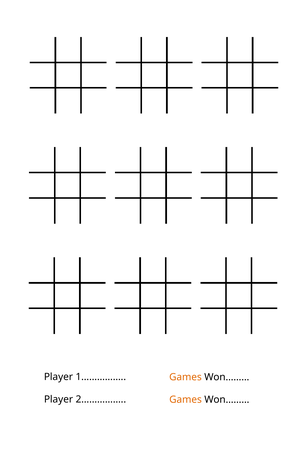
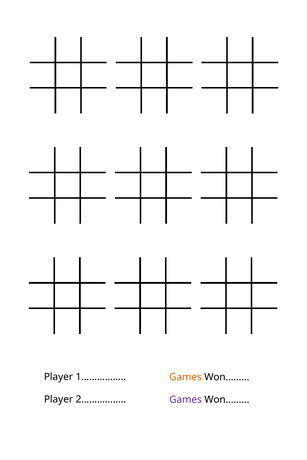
Games at (186, 400) colour: orange -> purple
